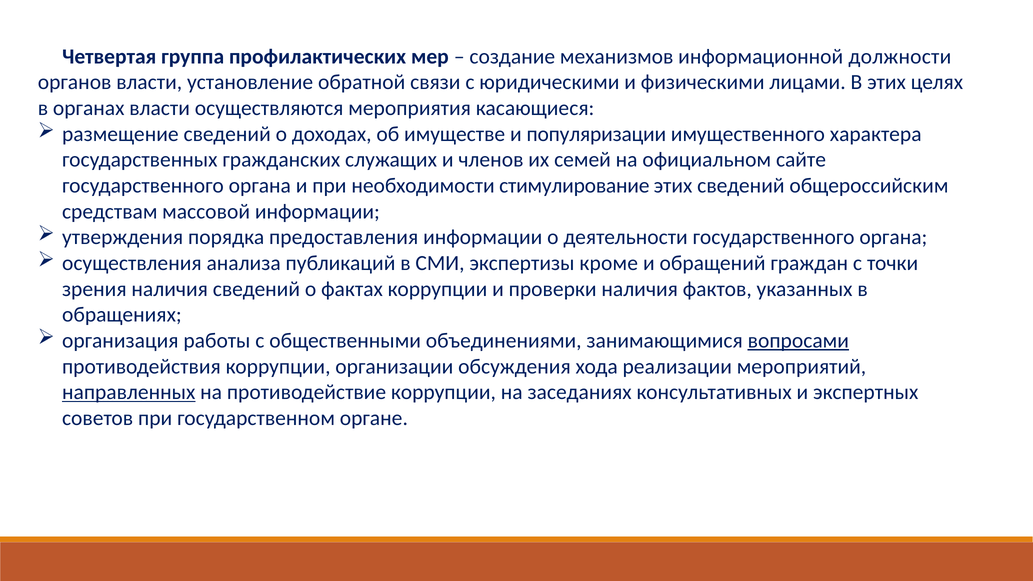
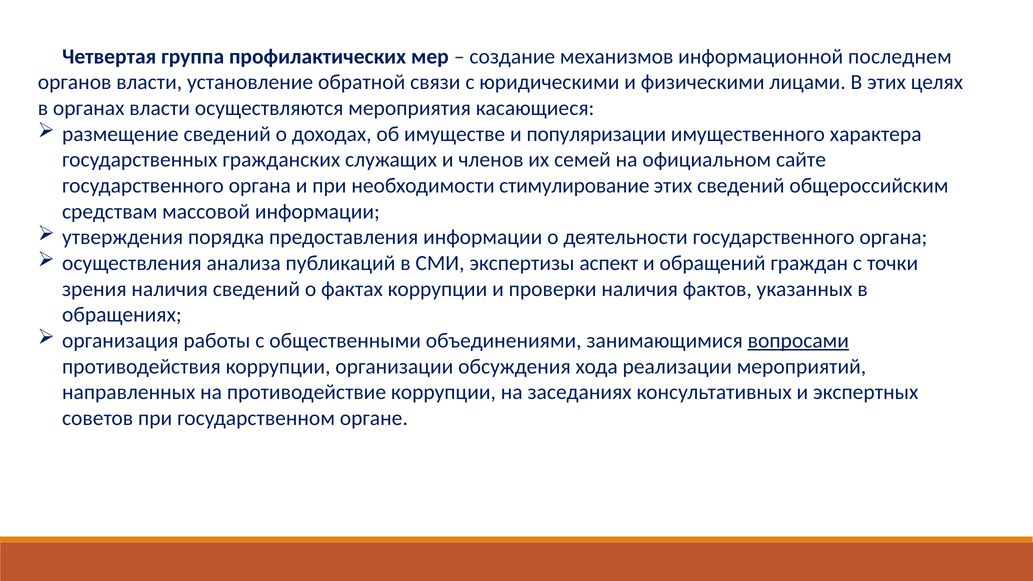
должности: должности -> последнем
кроме: кроме -> аспект
направленных underline: present -> none
